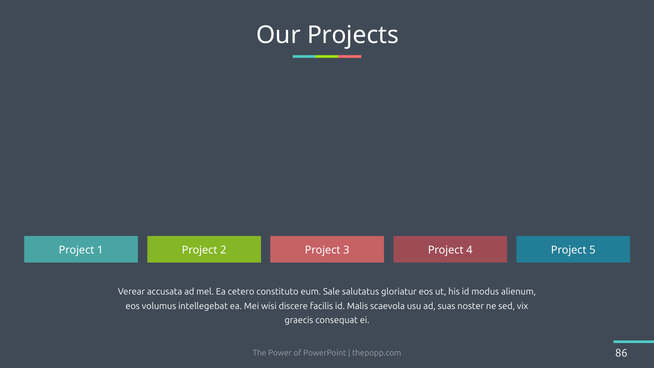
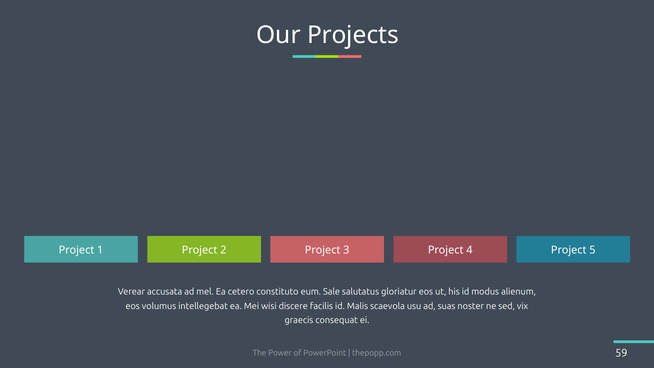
86: 86 -> 59
